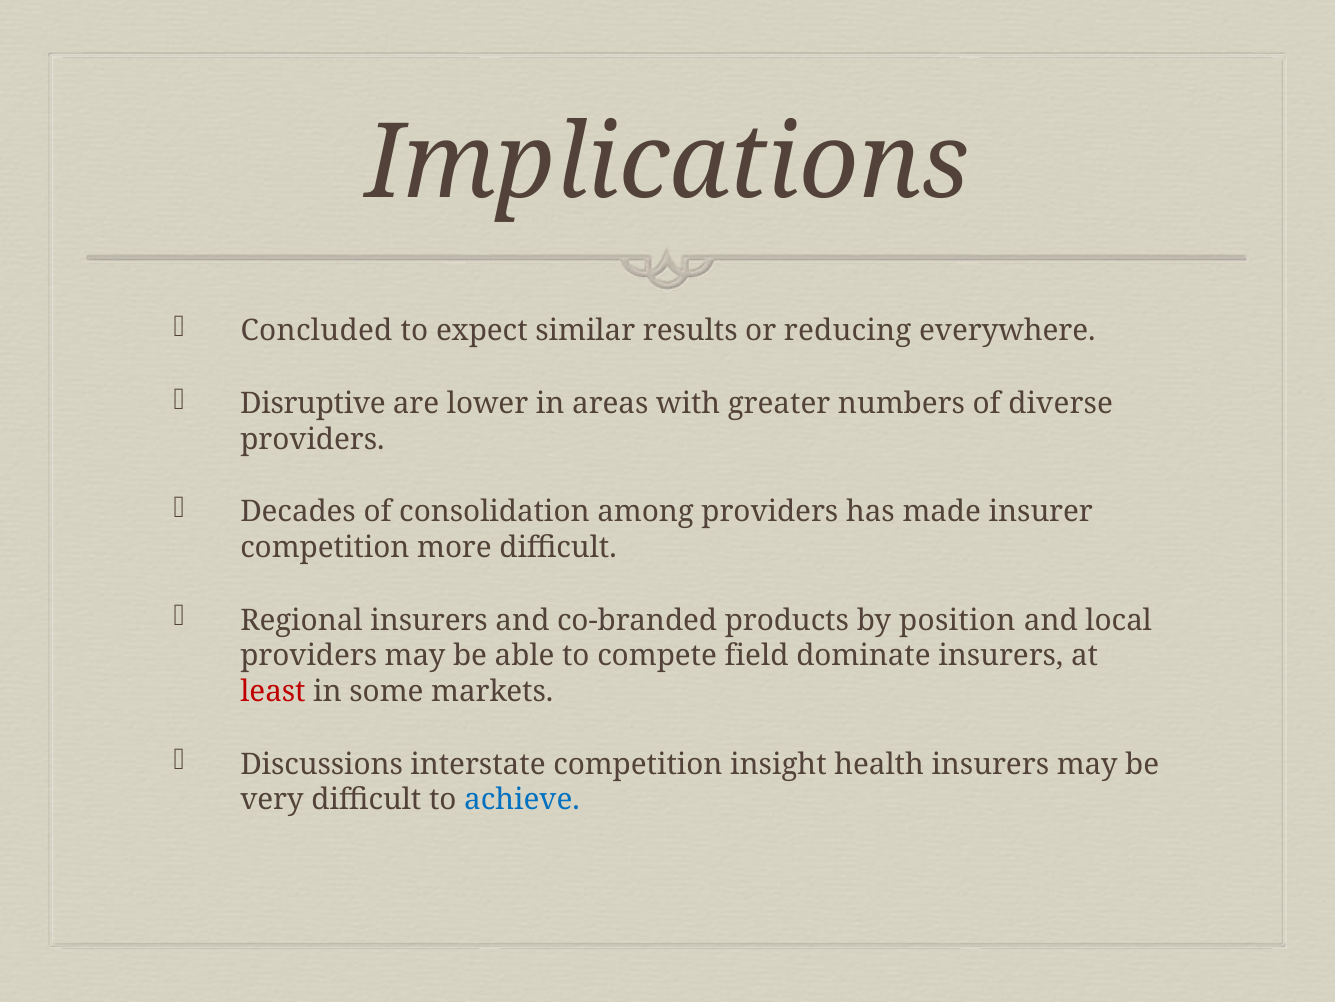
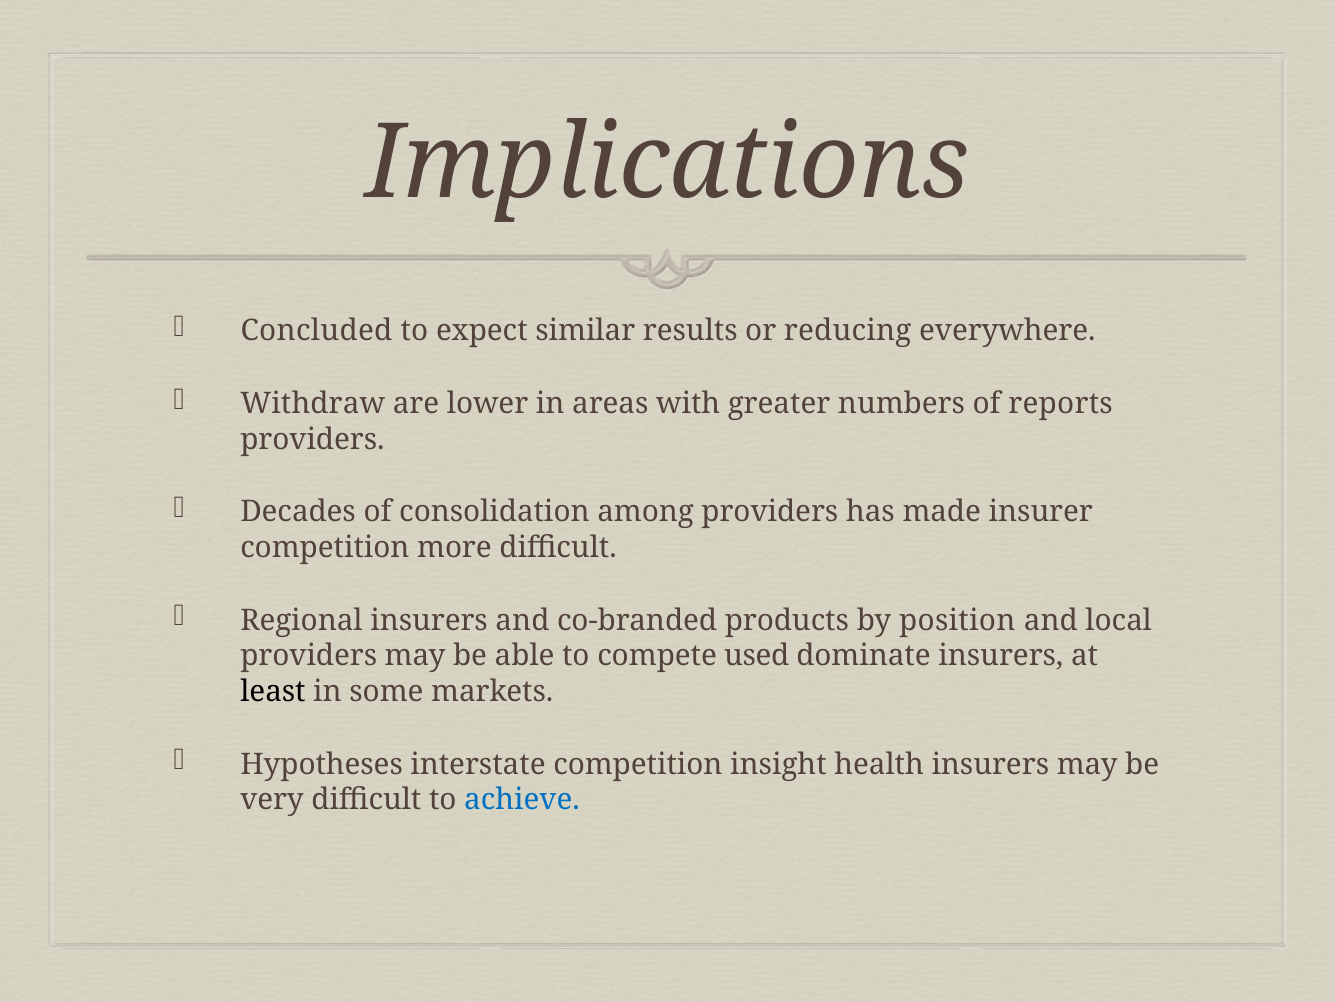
Disruptive: Disruptive -> Withdraw
diverse: diverse -> reports
field: field -> used
least colour: red -> black
Discussions: Discussions -> Hypotheses
